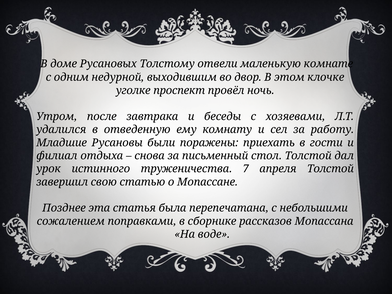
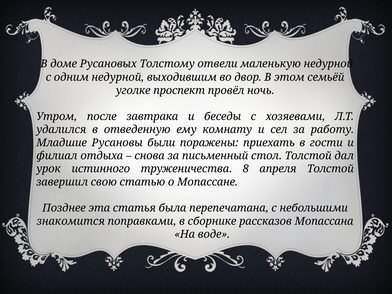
маленькую комнате: комнате -> недурной
клочке: клочке -> семьёй
7: 7 -> 8
сожалением: сожалением -> знакомится
